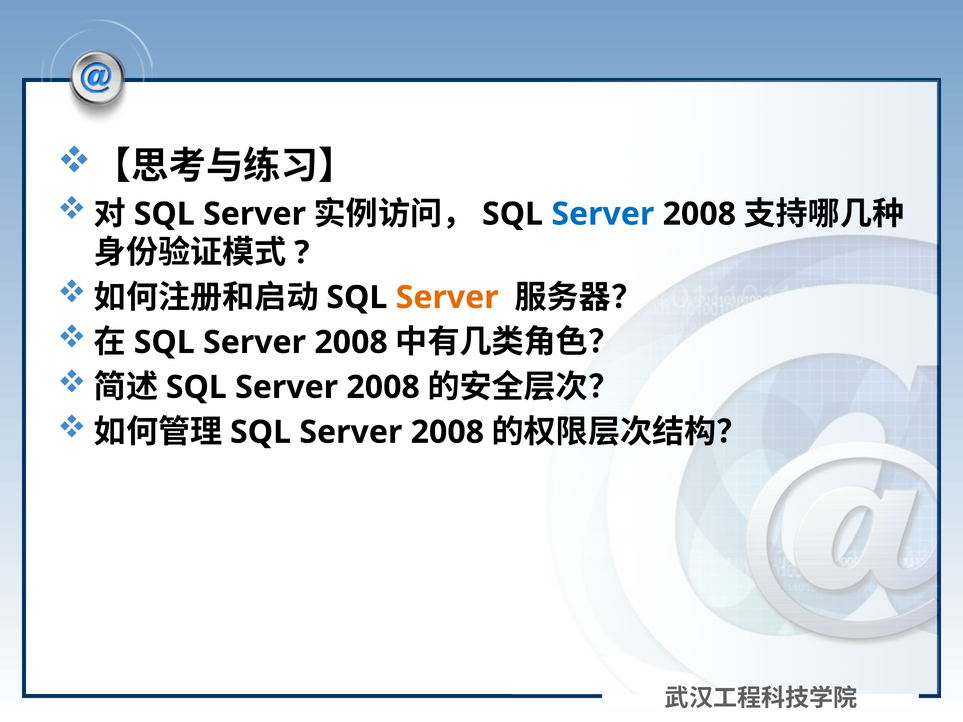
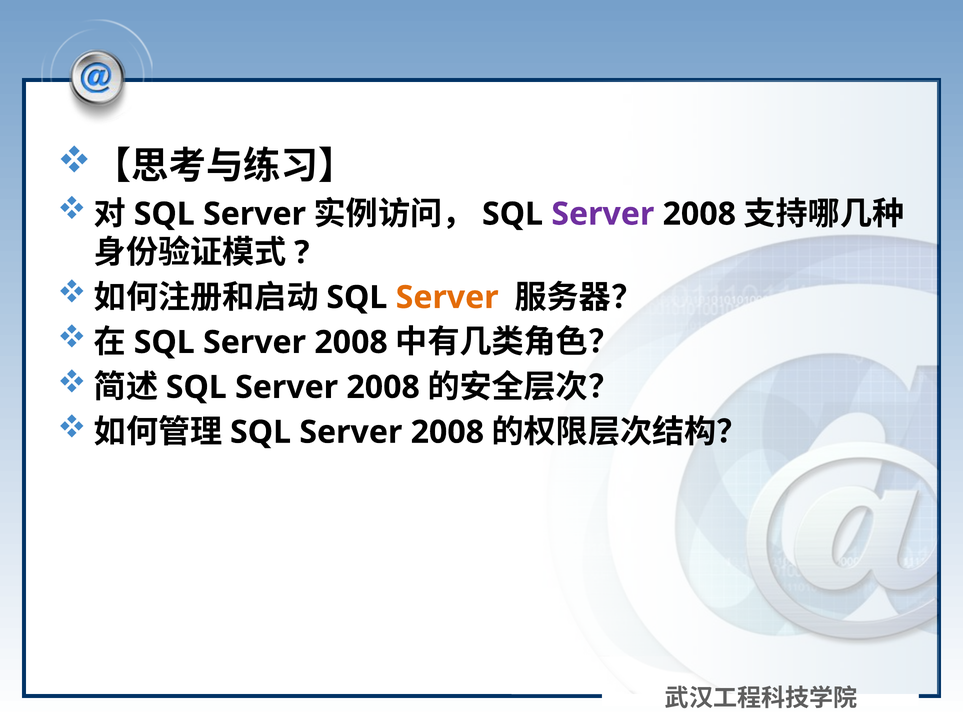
Server at (603, 214) colour: blue -> purple
